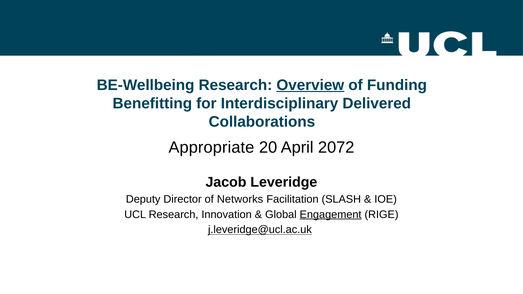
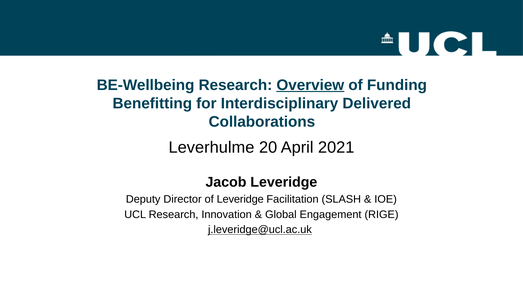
Appropriate: Appropriate -> Leverhulme
2072: 2072 -> 2021
of Networks: Networks -> Leveridge
Engagement underline: present -> none
